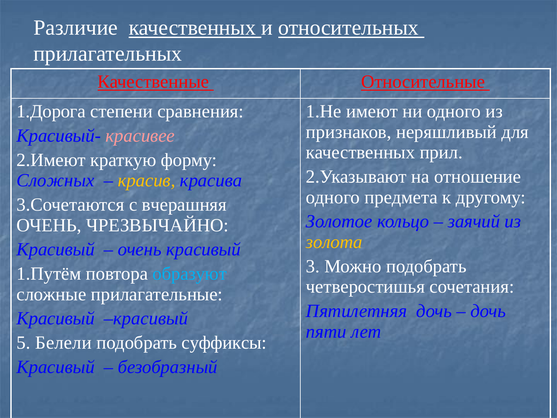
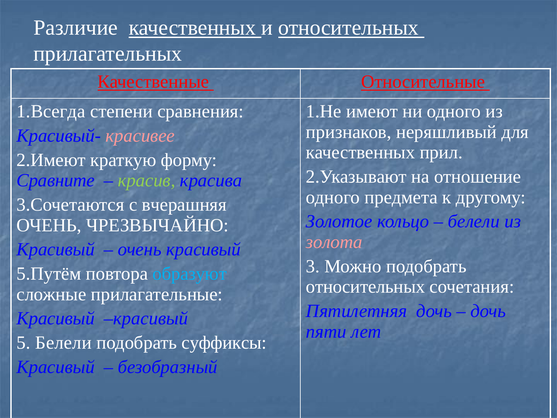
1.Дорога: 1.Дорога -> 1.Всегда
Сложных: Сложных -> Сравните
красив colour: yellow -> light green
заячий at (474, 221): заячий -> белели
золота colour: yellow -> pink
1.Путём: 1.Путём -> 5.Путём
четверостишья at (365, 287): четверостишья -> относительных
